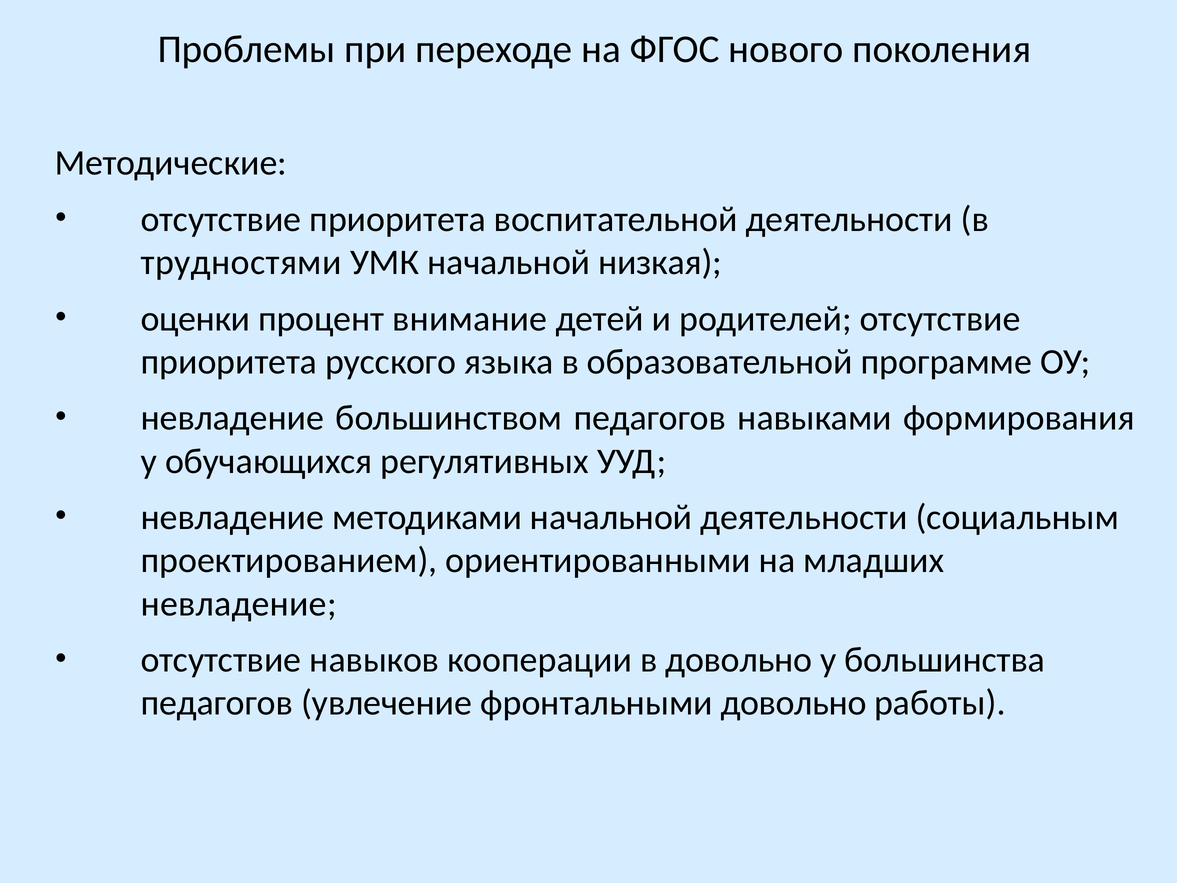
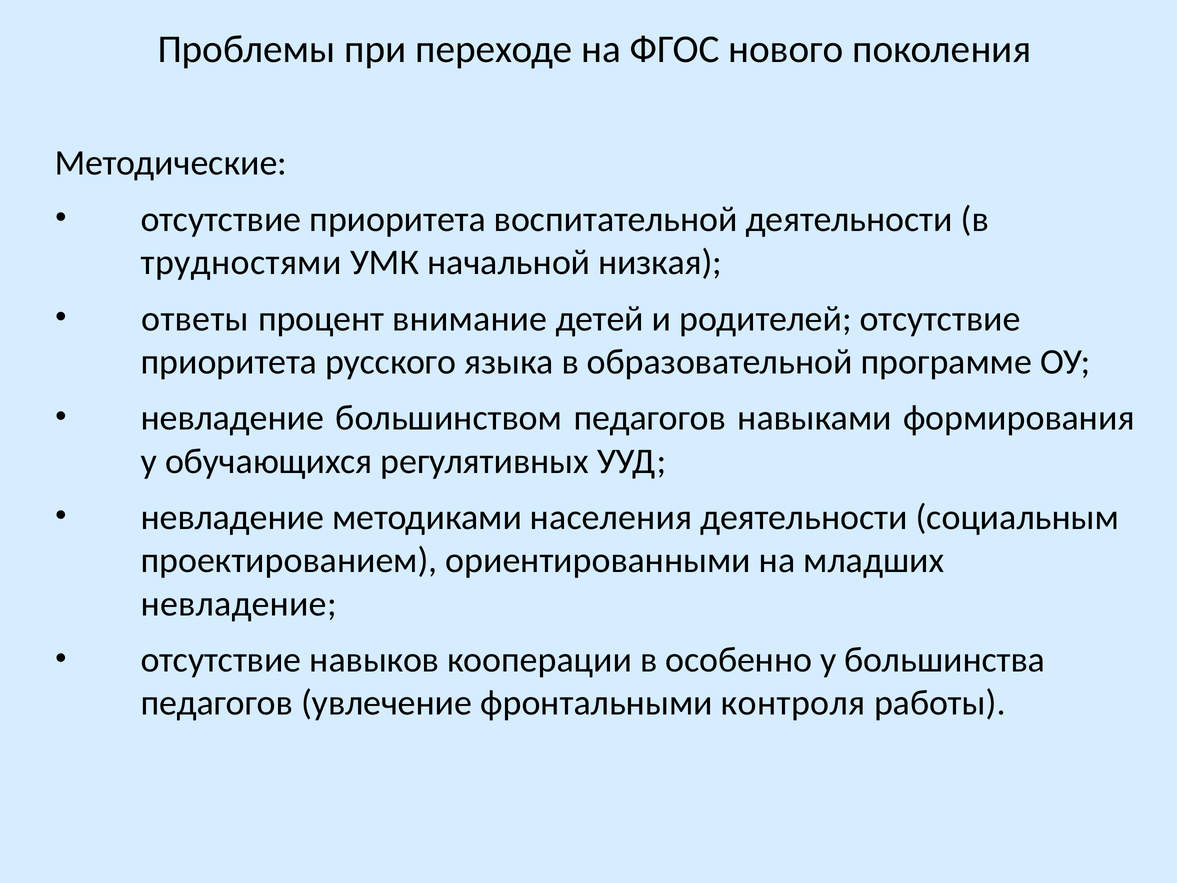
оценки: оценки -> ответы
методиками начальной: начальной -> населения
в довольно: довольно -> особенно
фронтальными довольно: довольно -> контроля
